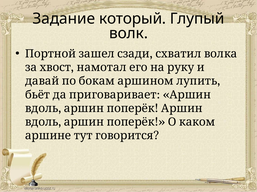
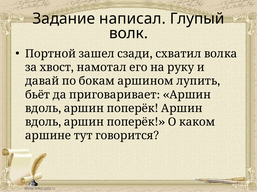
который: который -> написал
